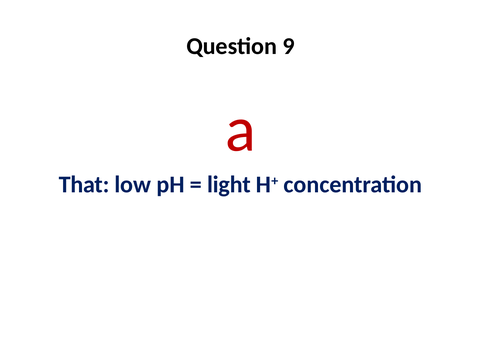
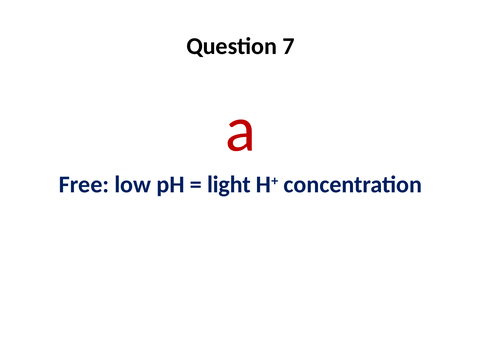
9: 9 -> 7
That: That -> Free
